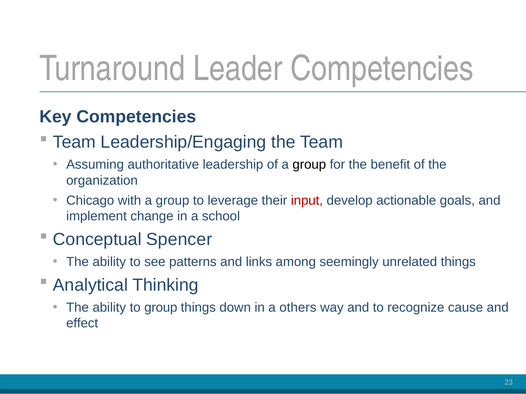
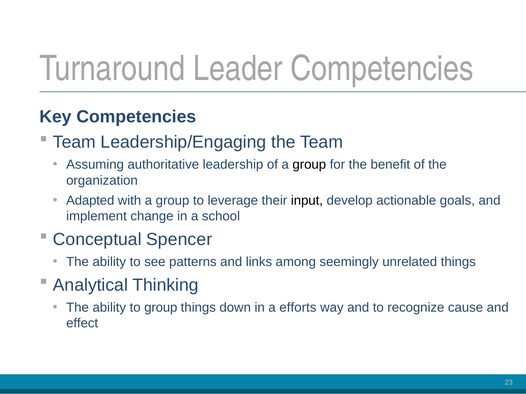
Chicago: Chicago -> Adapted
input colour: red -> black
others: others -> efforts
